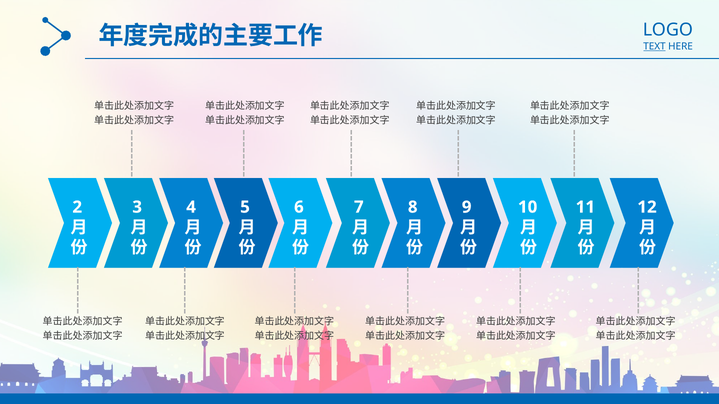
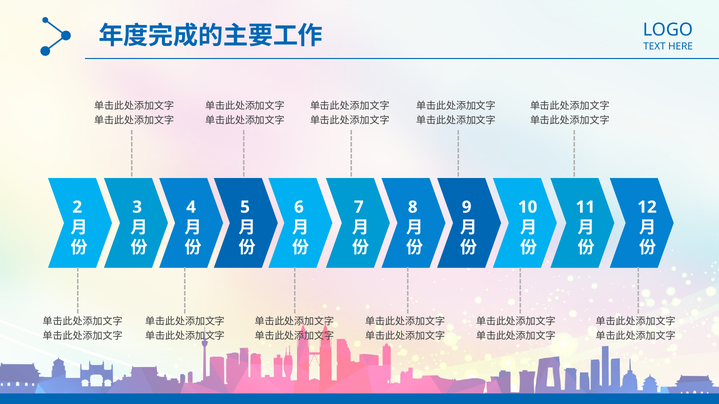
TEXT underline: present -> none
